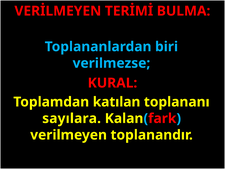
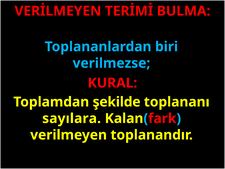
katılan: katılan -> şekilde
